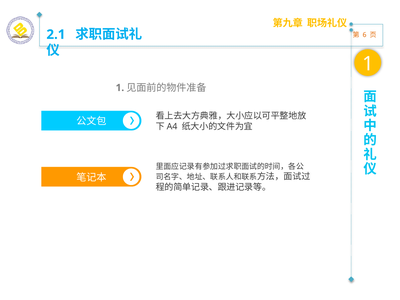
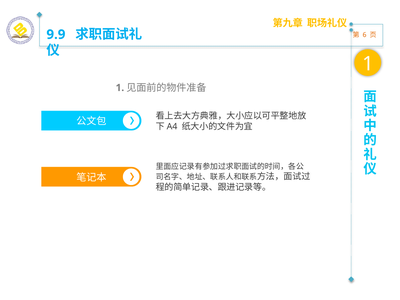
2.1: 2.1 -> 9.9
